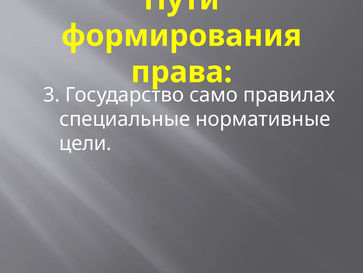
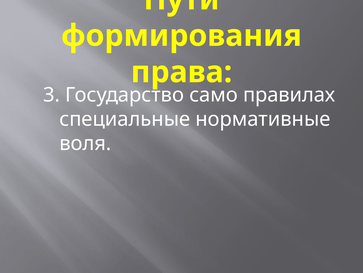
цели: цели -> воля
